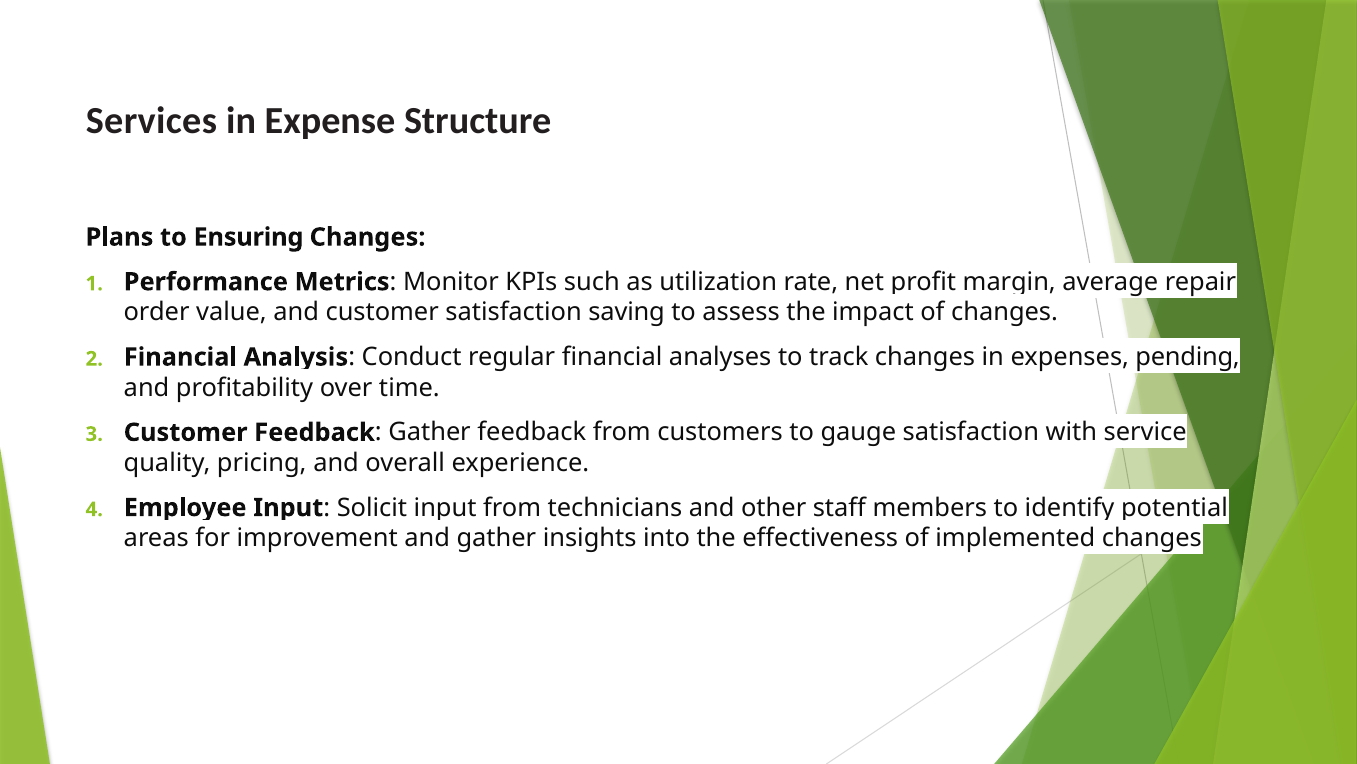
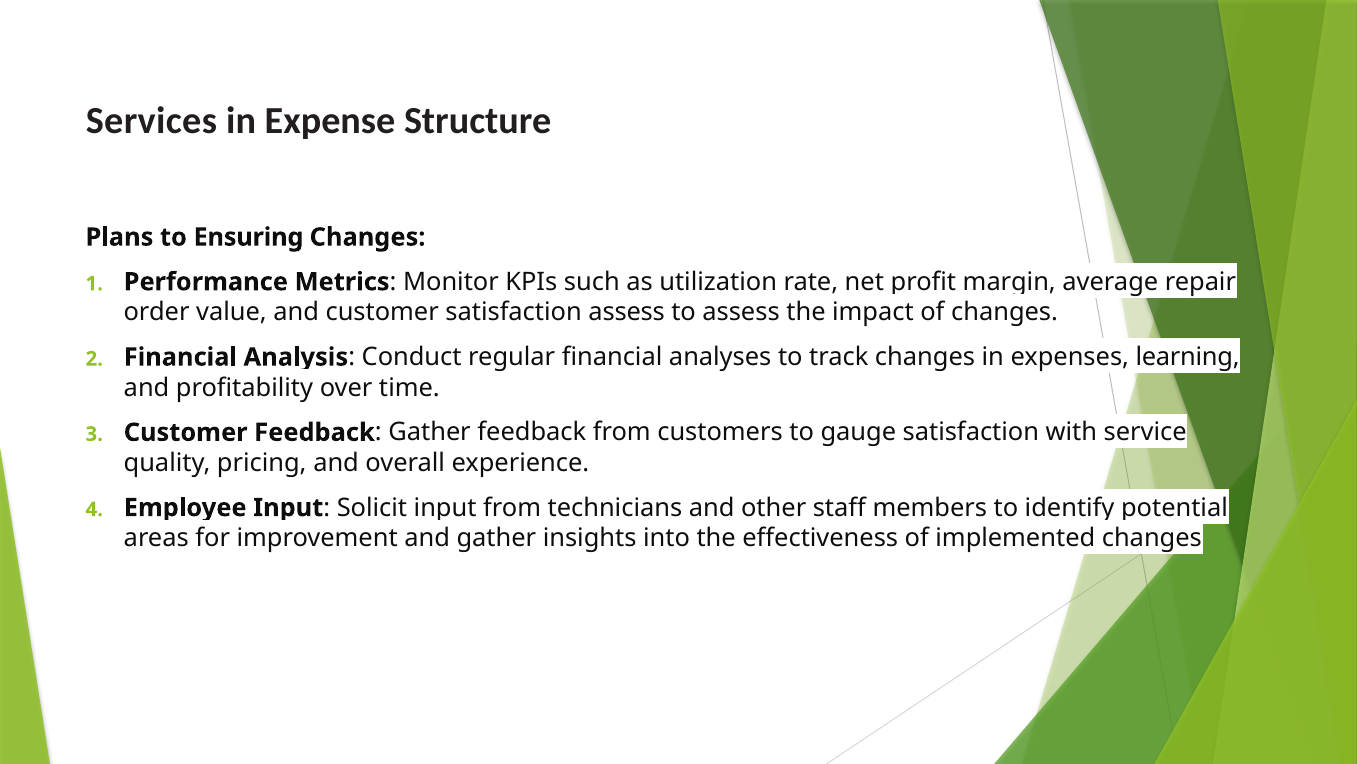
satisfaction saving: saving -> assess
pending: pending -> learning
